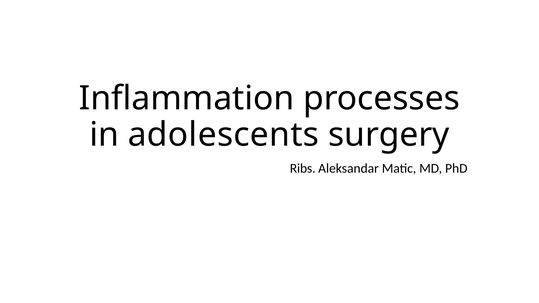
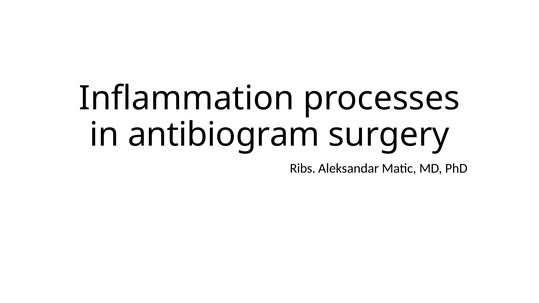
adolescents: adolescents -> antibiogram
